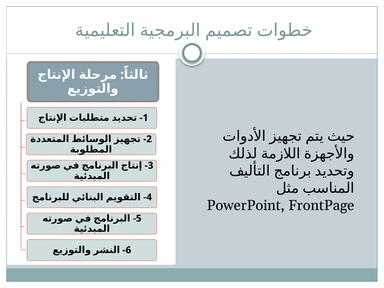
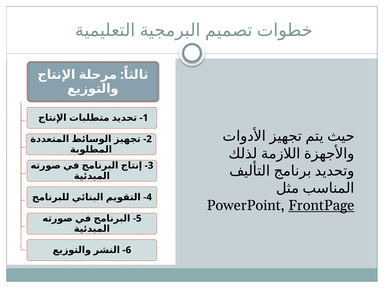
FrontPage underline: none -> present
